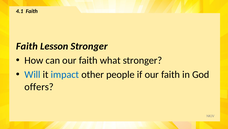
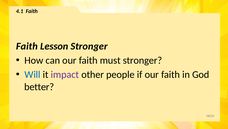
what: what -> must
impact colour: blue -> purple
offers: offers -> better
